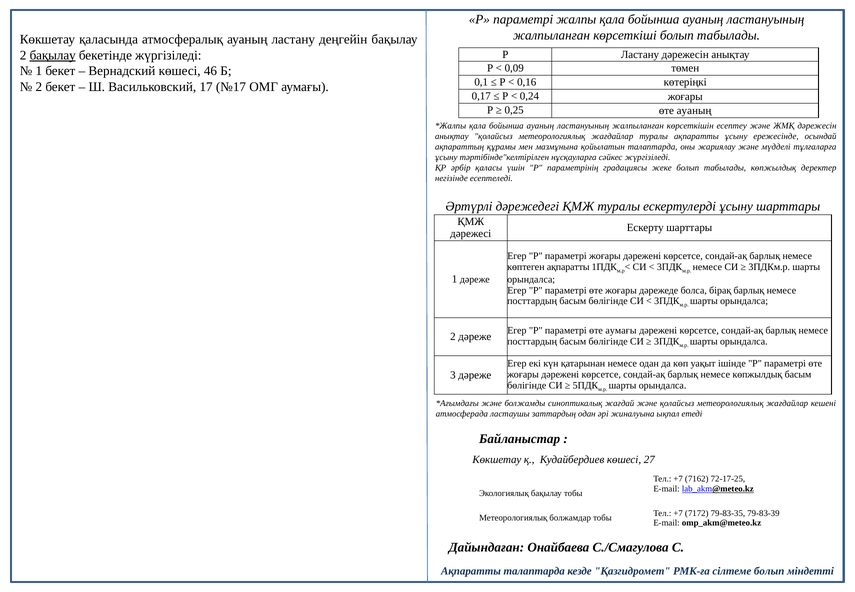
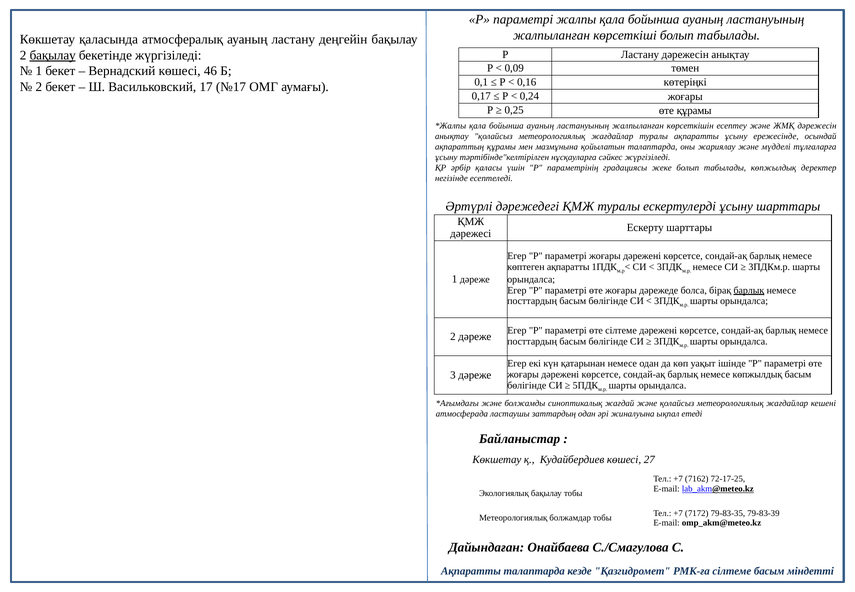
өте ауаның: ауаның -> құрамы
барлық at (749, 290) underline: none -> present
өте аумағы: аумағы -> сілтеме
сілтеме болып: болып -> басым
